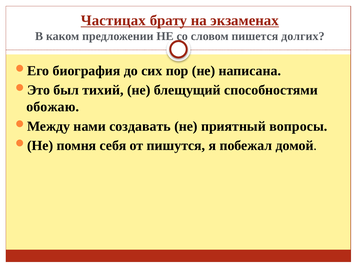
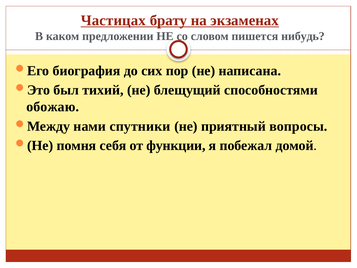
долгих: долгих -> нибудь
создавать: создавать -> спутники
пишутся: пишутся -> функции
